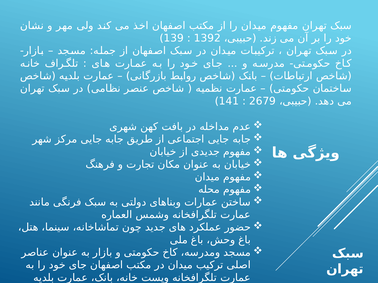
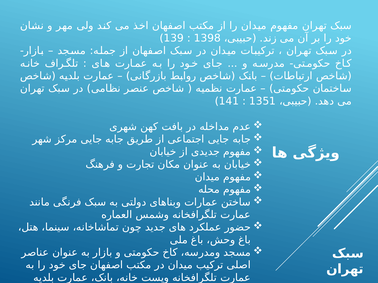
1392: 1392 -> 1398
2679: 2679 -> 1351
